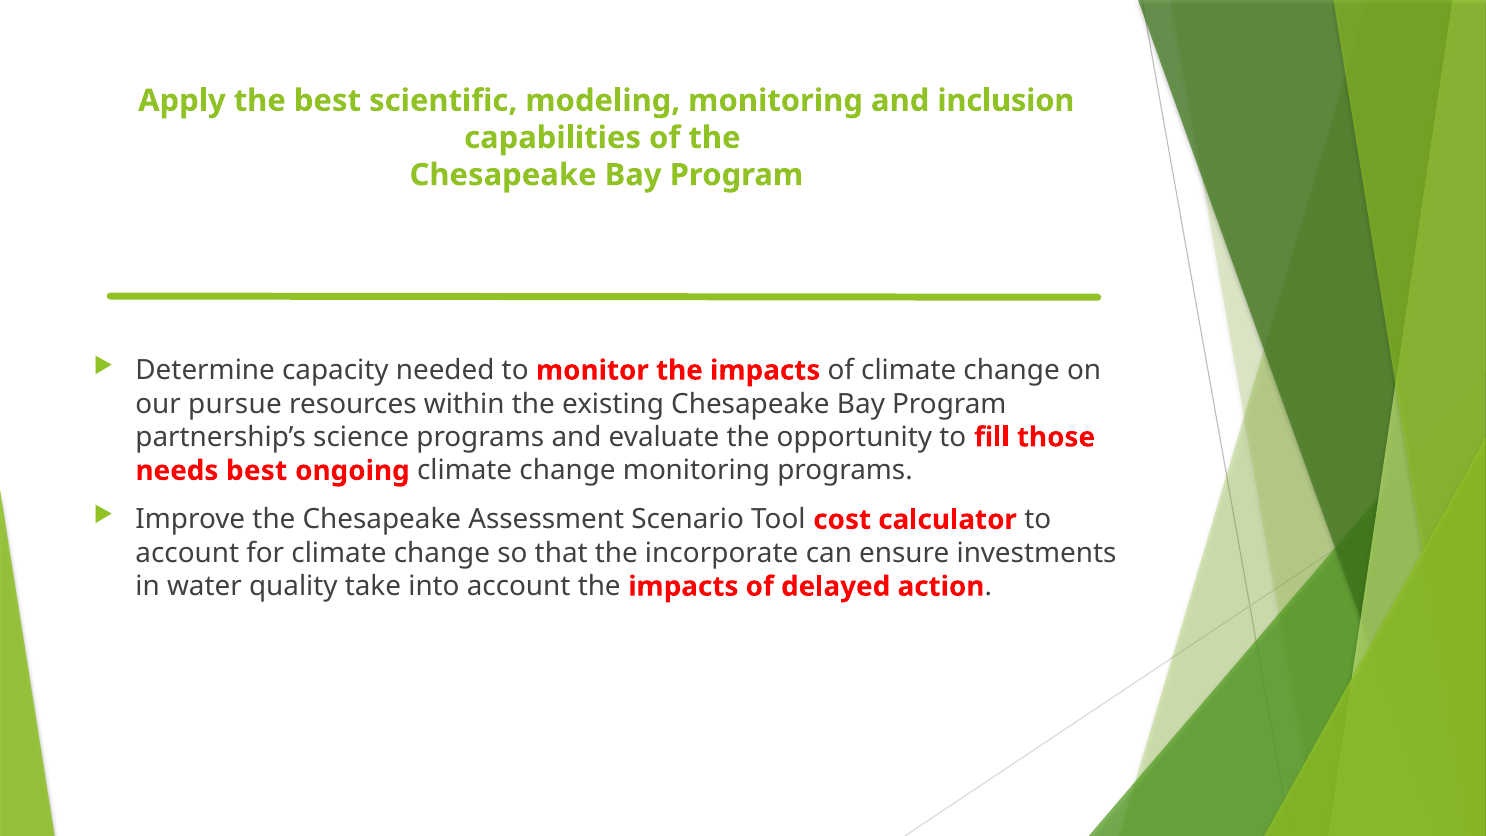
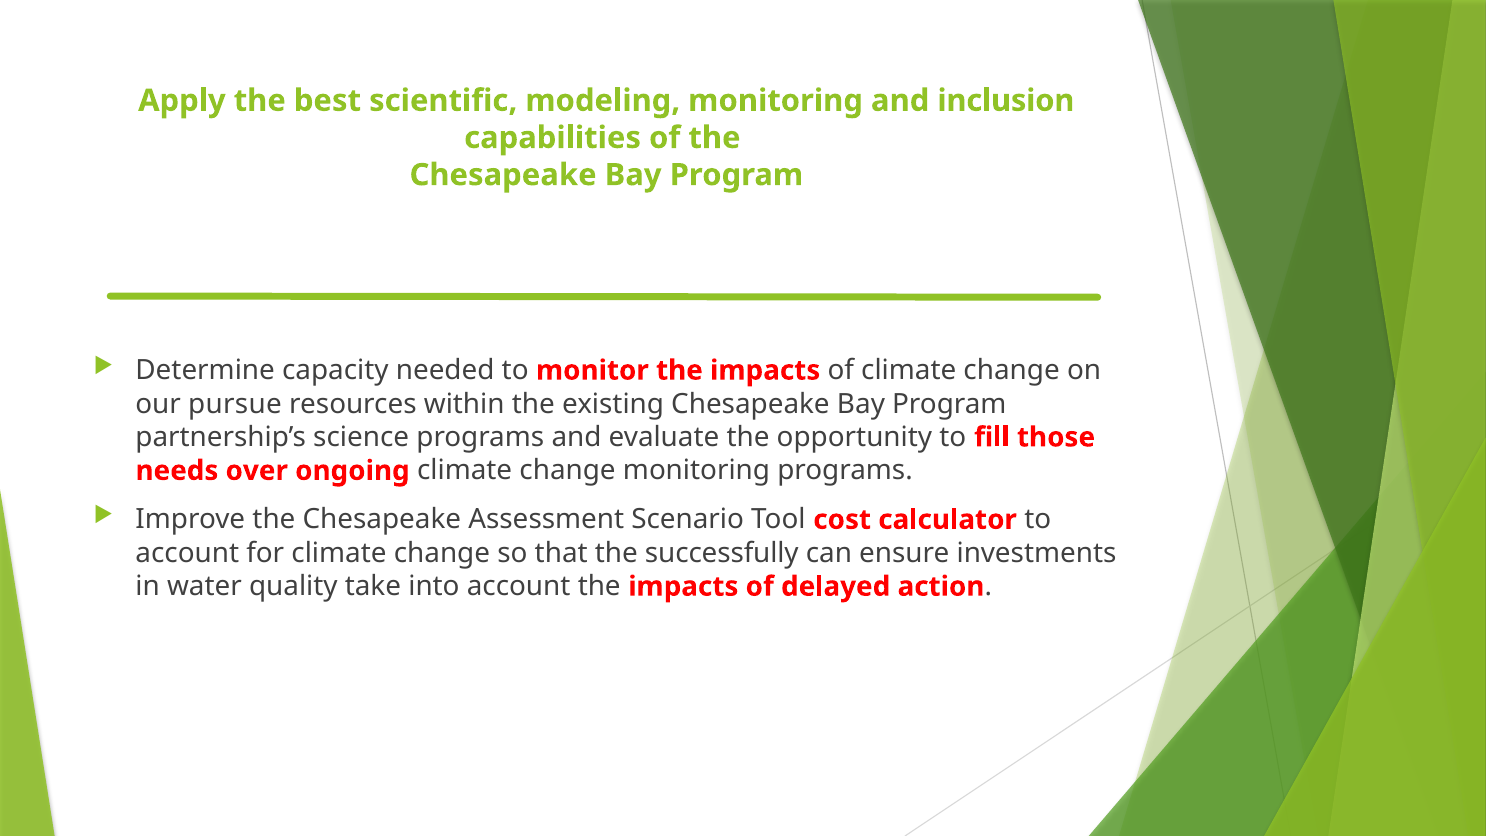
needs best: best -> over
incorporate: incorporate -> successfully
